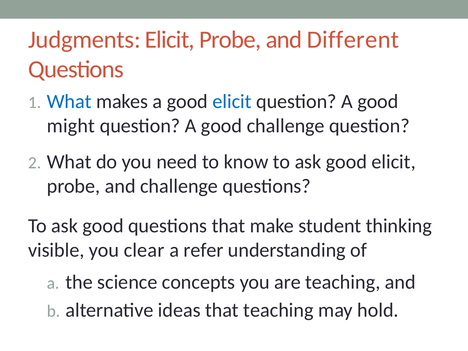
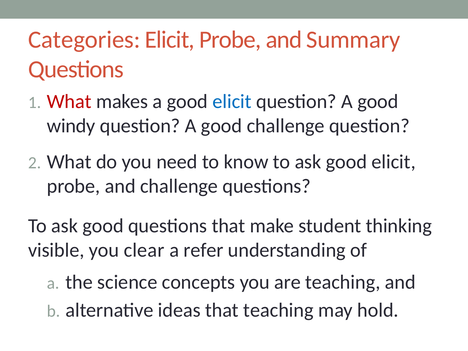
Judgments: Judgments -> Categories
Different: Different -> Summary
What at (69, 102) colour: blue -> red
might: might -> windy
